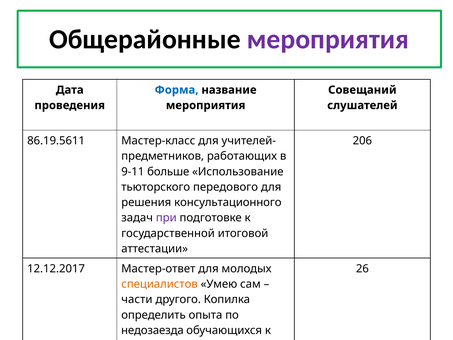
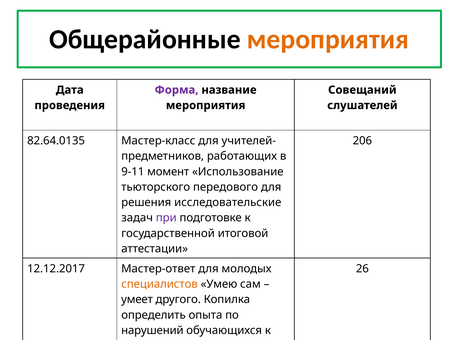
мероприятия at (328, 39) colour: purple -> orange
Форма colour: blue -> purple
86.19.5611: 86.19.5611 -> 82.64.0135
больше: больше -> момент
консультационного: консультационного -> исследовательские
части: части -> умеет
недозаезда: недозаезда -> нарушений
